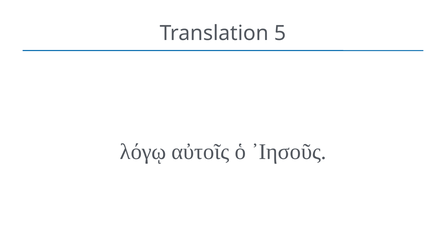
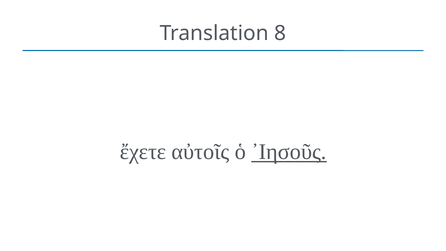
5: 5 -> 8
λόγῳ: λόγῳ -> ἔχετε
᾽Ιησοῦς underline: none -> present
